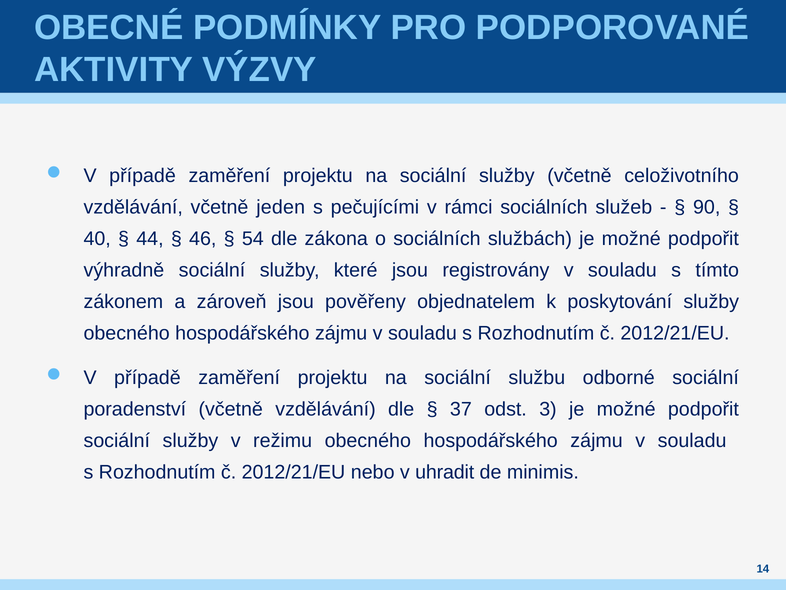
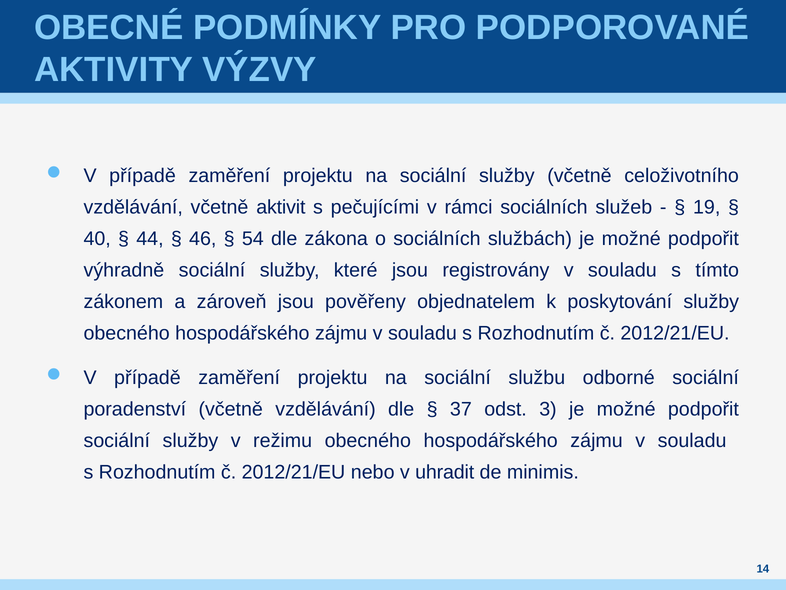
jeden: jeden -> aktivit
90: 90 -> 19
